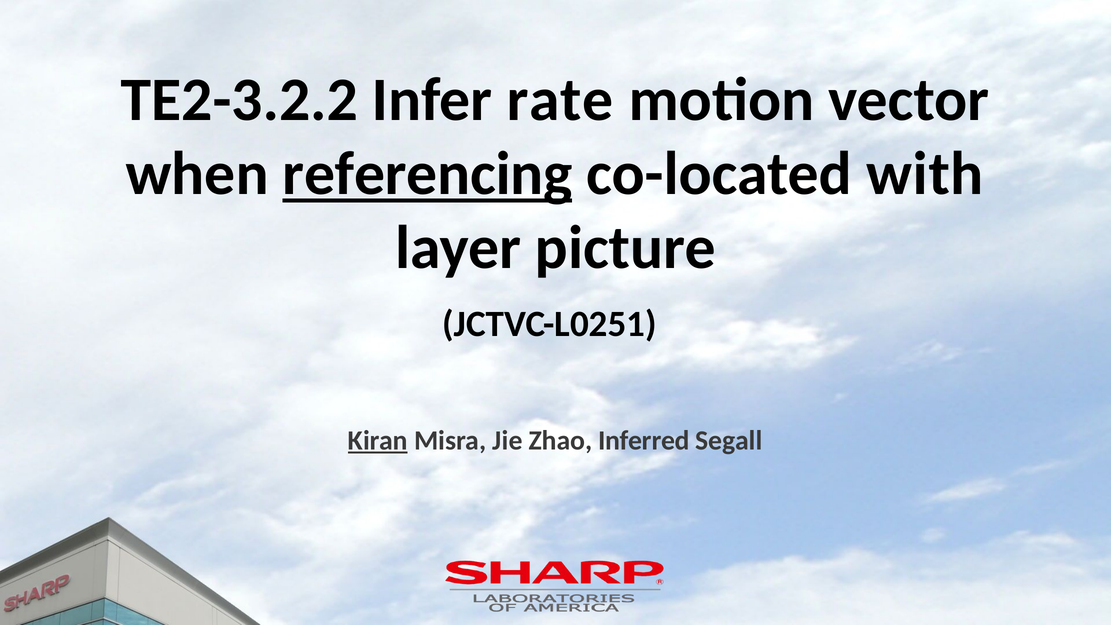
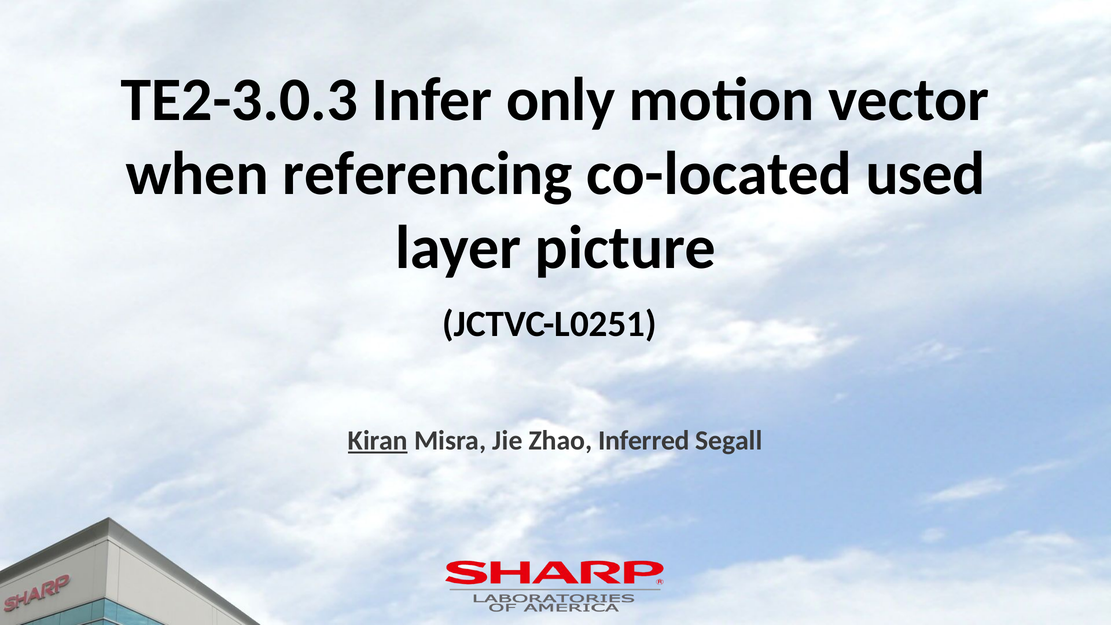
TE2-3.2.2: TE2-3.2.2 -> TE2-3.0.3
rate: rate -> only
referencing at (427, 174) underline: present -> none
with: with -> used
